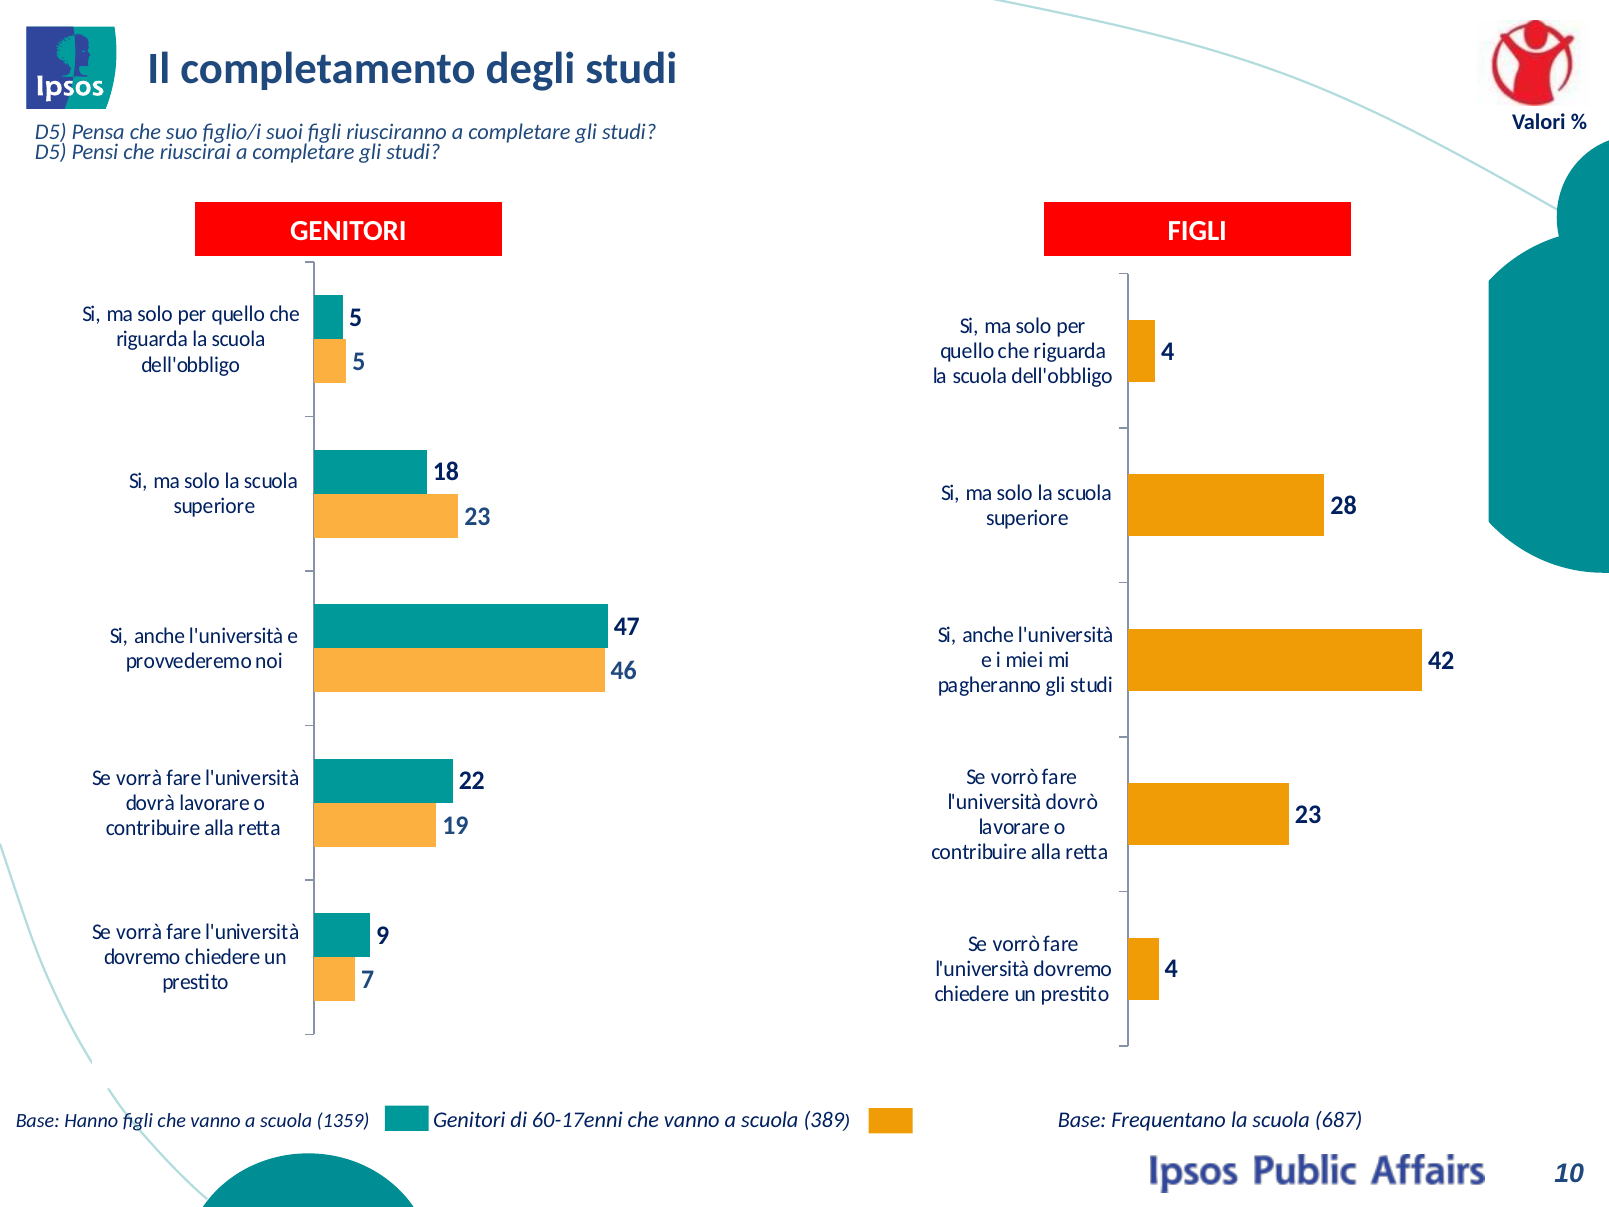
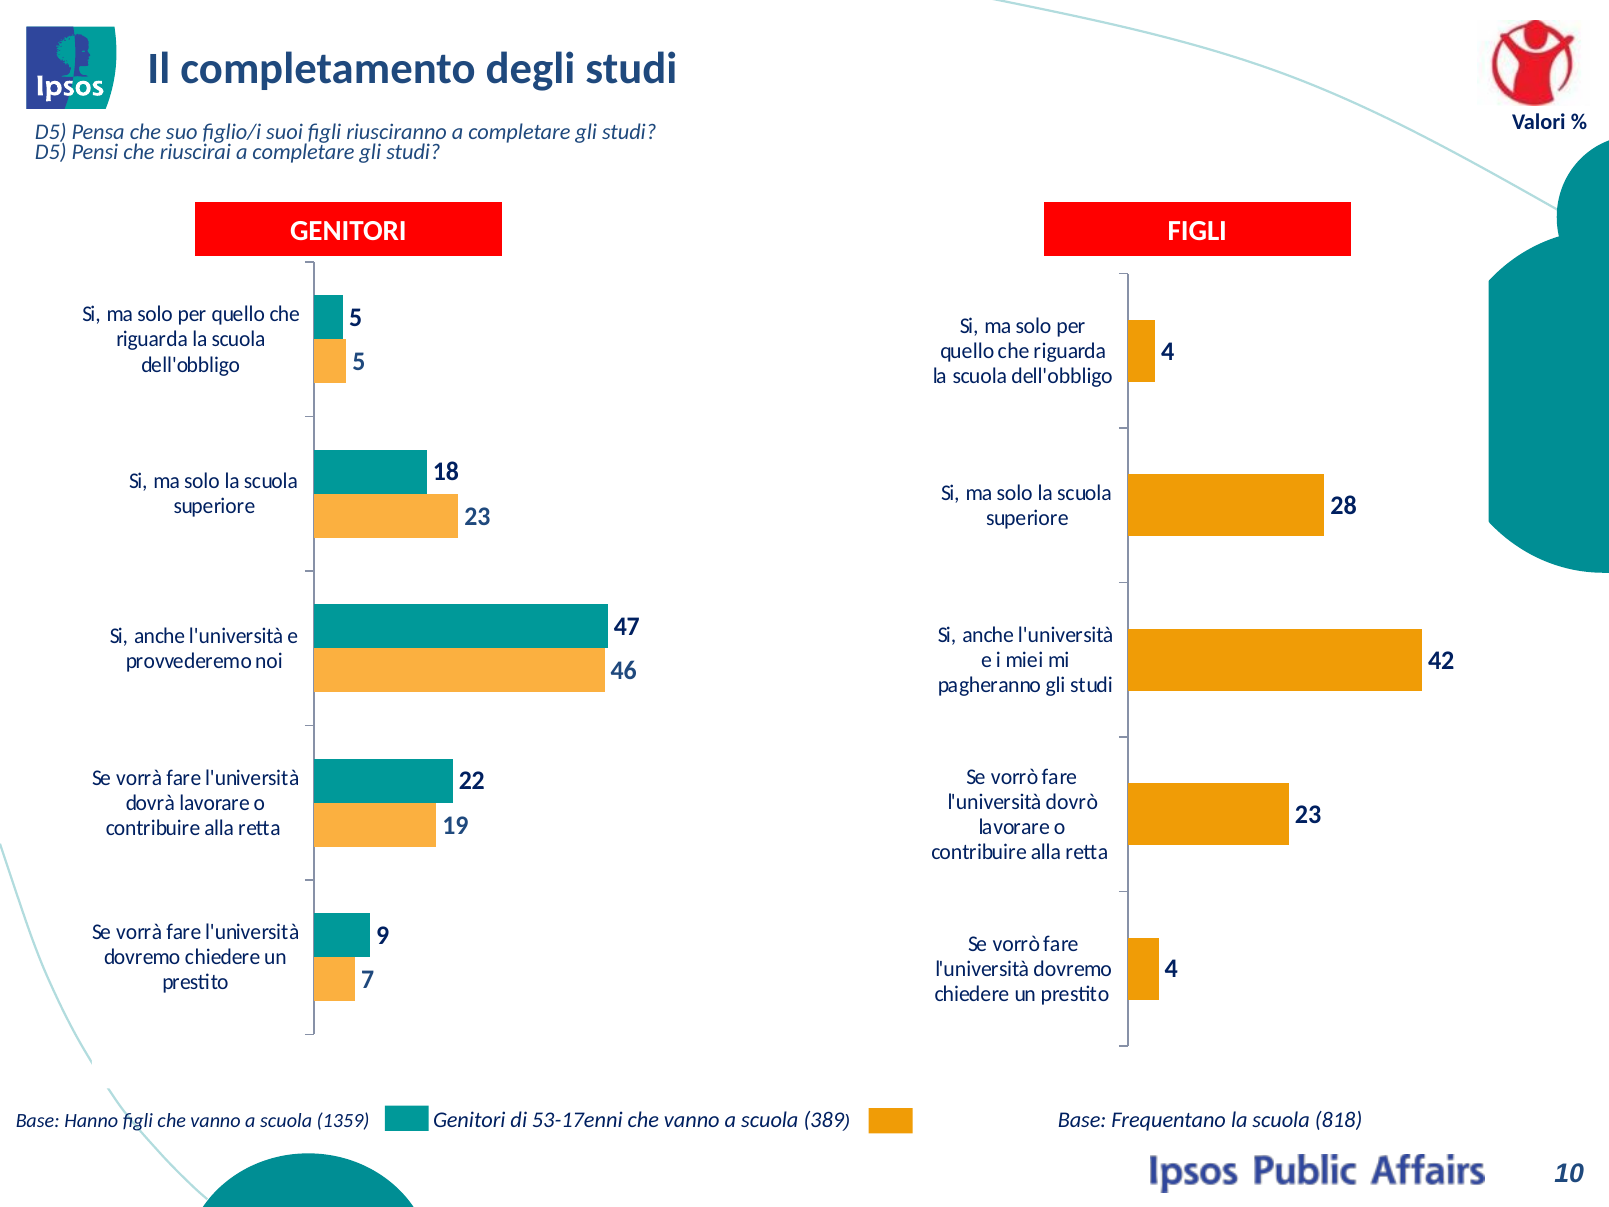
687: 687 -> 818
60-17enni: 60-17enni -> 53-17enni
